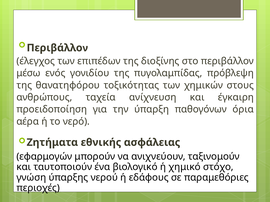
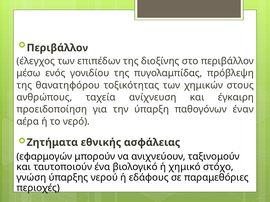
όρια: όρια -> έναν
